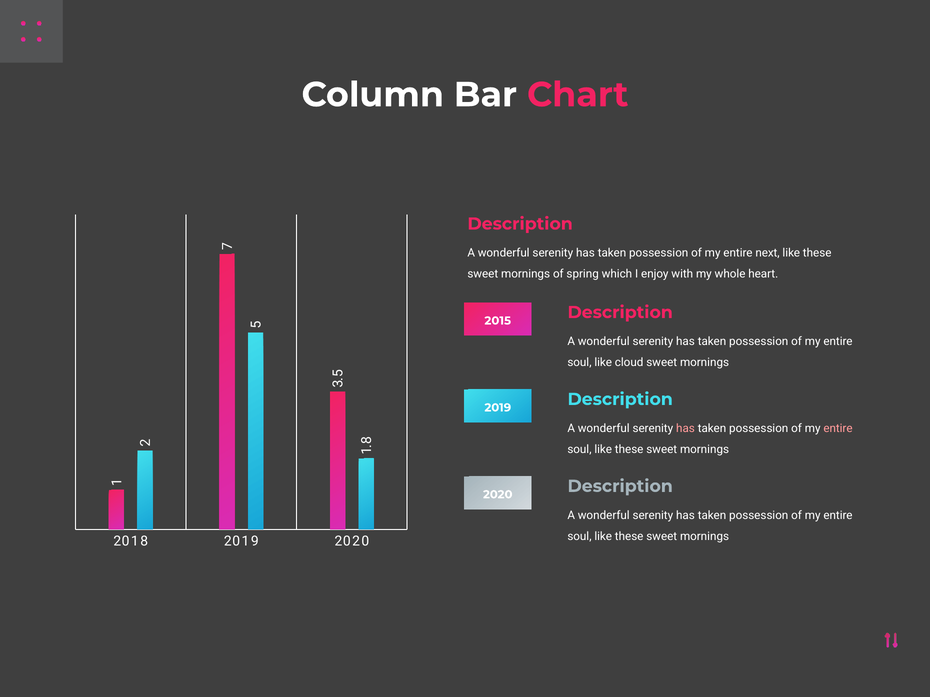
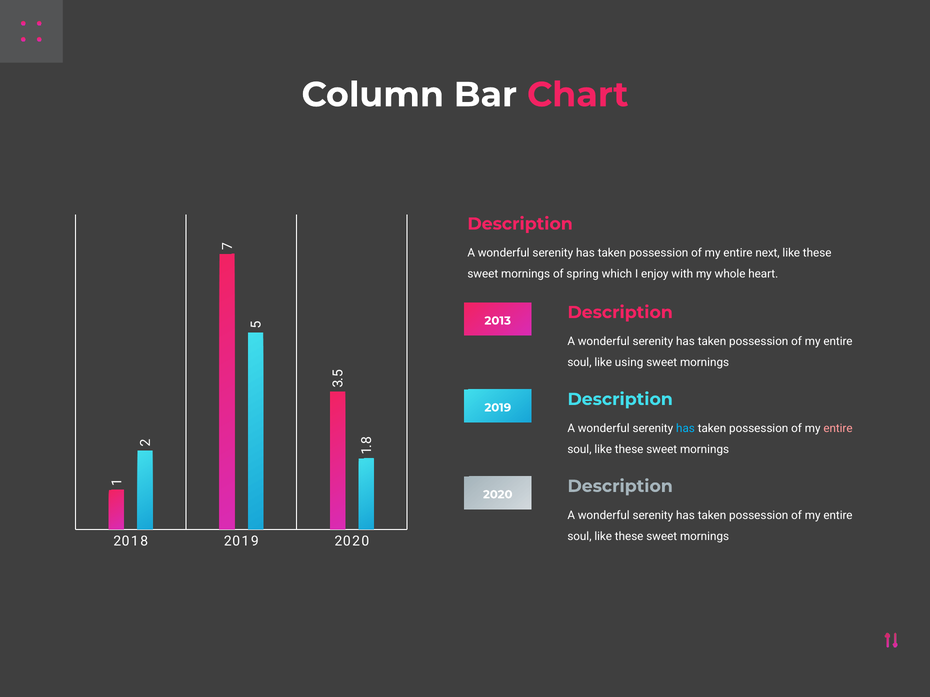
2015: 2015 -> 2013
cloud: cloud -> using
has at (685, 429) colour: pink -> light blue
